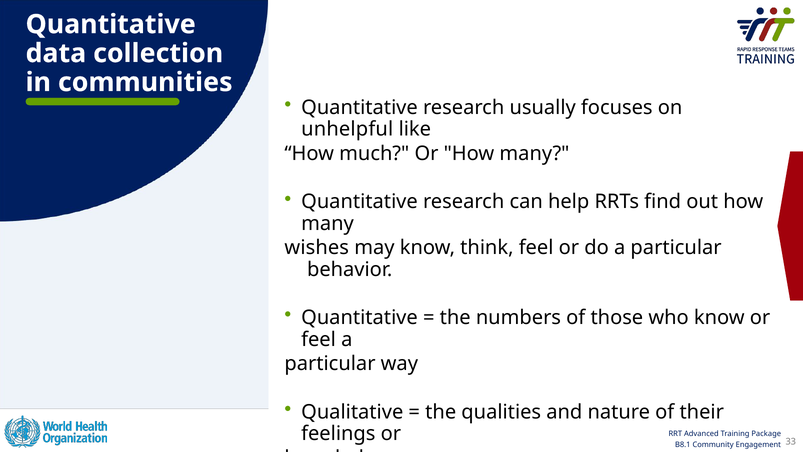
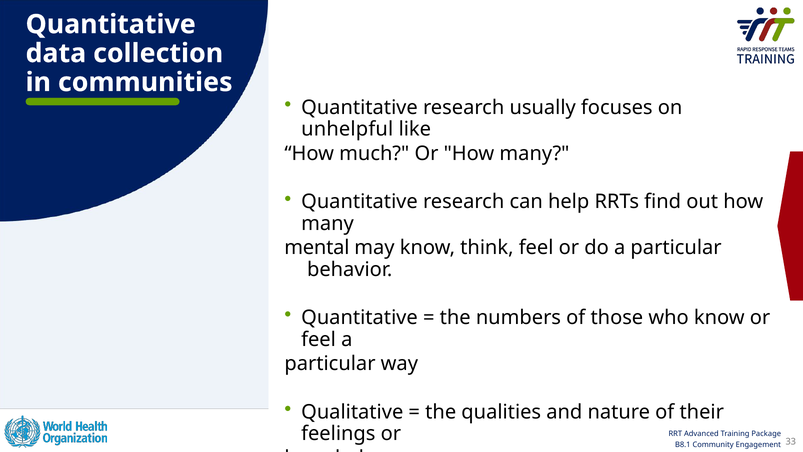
wishes: wishes -> mental
